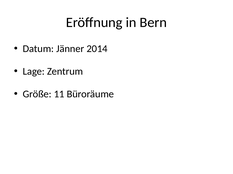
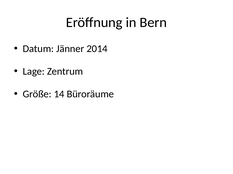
11: 11 -> 14
